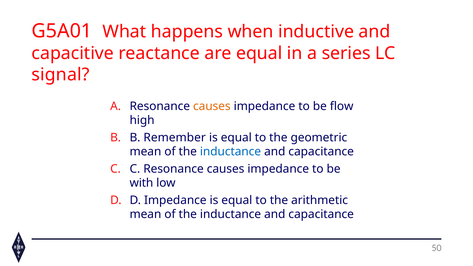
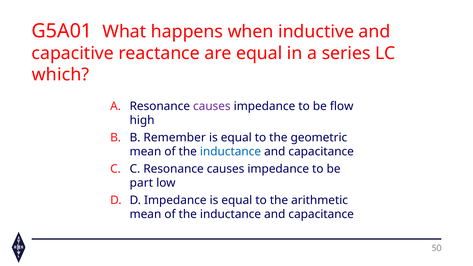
signal: signal -> which
causes at (212, 106) colour: orange -> purple
with: with -> part
